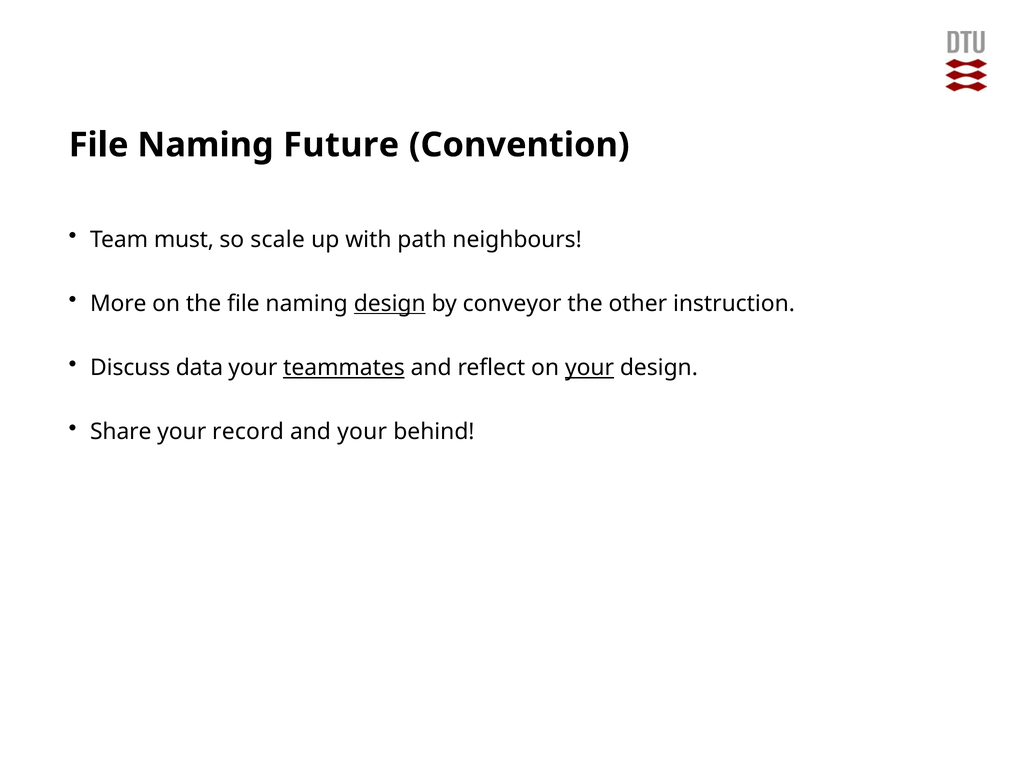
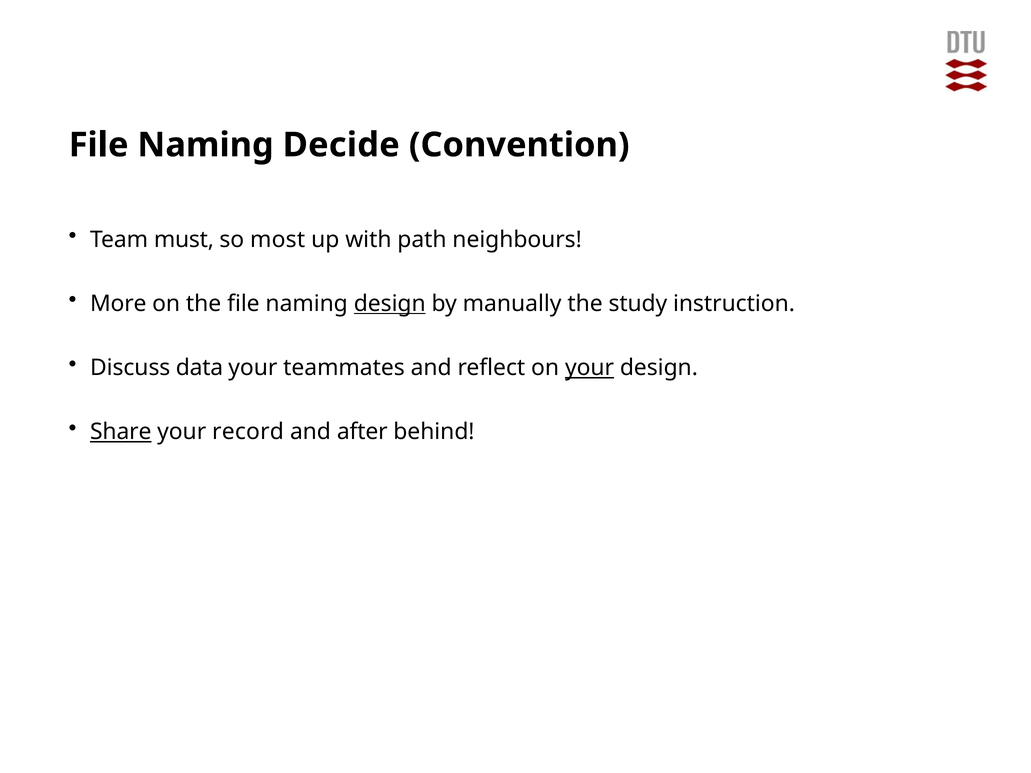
Future: Future -> Decide
scale: scale -> most
conveyor: conveyor -> manually
other: other -> study
teammates underline: present -> none
Share underline: none -> present
and your: your -> after
